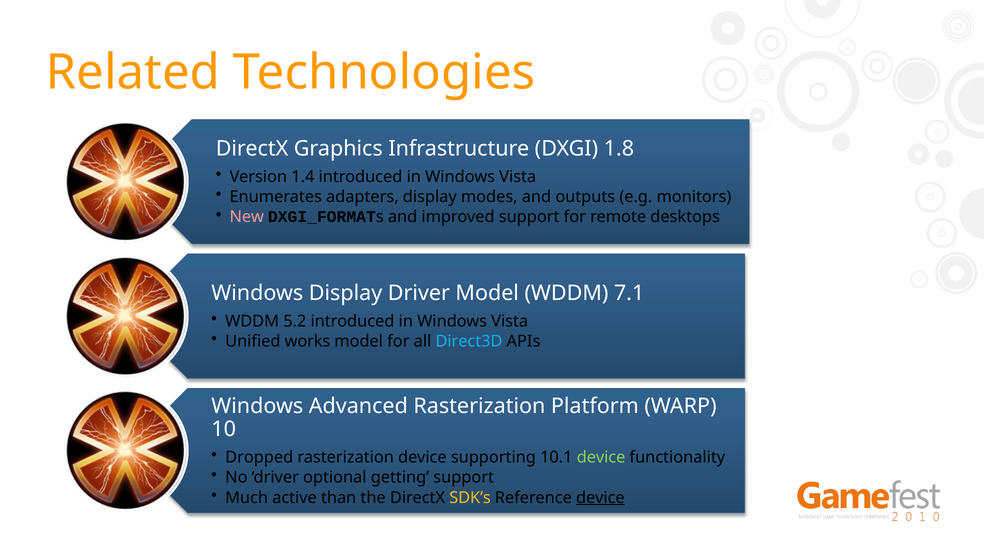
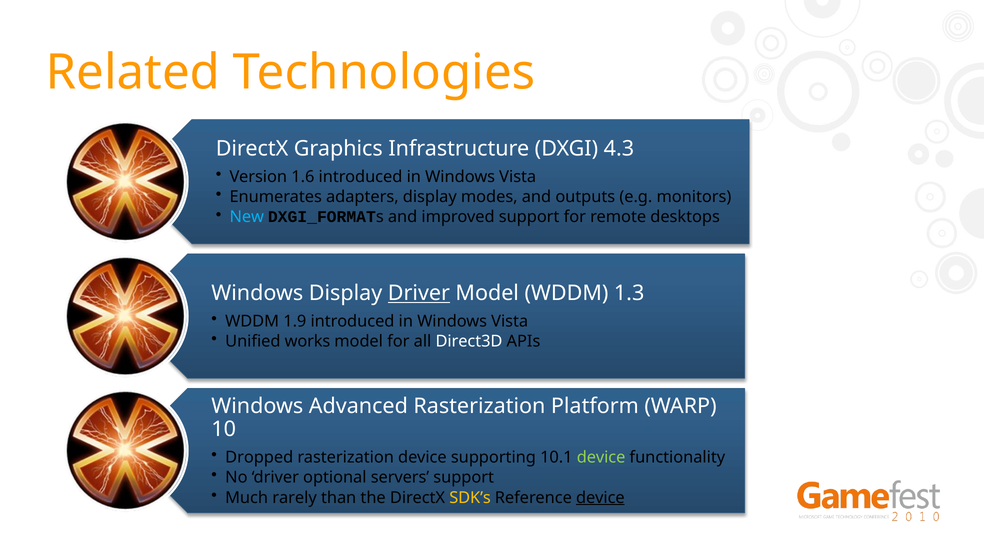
1.8: 1.8 -> 4.3
1.4: 1.4 -> 1.6
New colour: pink -> light blue
Driver at (419, 294) underline: none -> present
7.1: 7.1 -> 1.3
5.2: 5.2 -> 1.9
Direct3D colour: light blue -> white
getting: getting -> servers
active: active -> rarely
